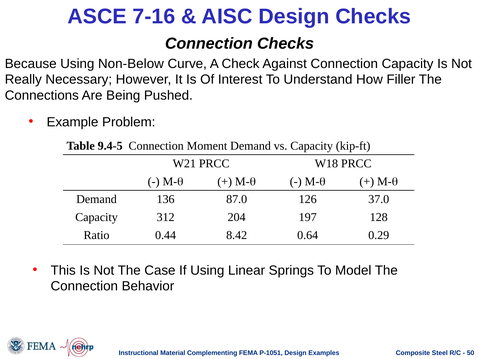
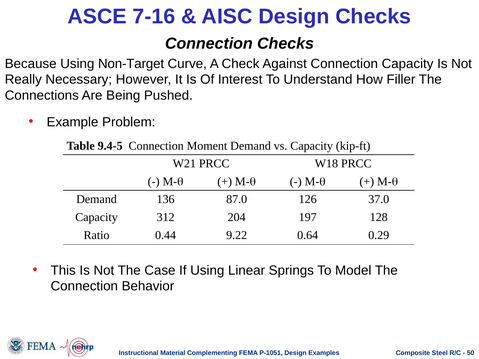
Non-Below: Non-Below -> Non-Target
8.42: 8.42 -> 9.22
